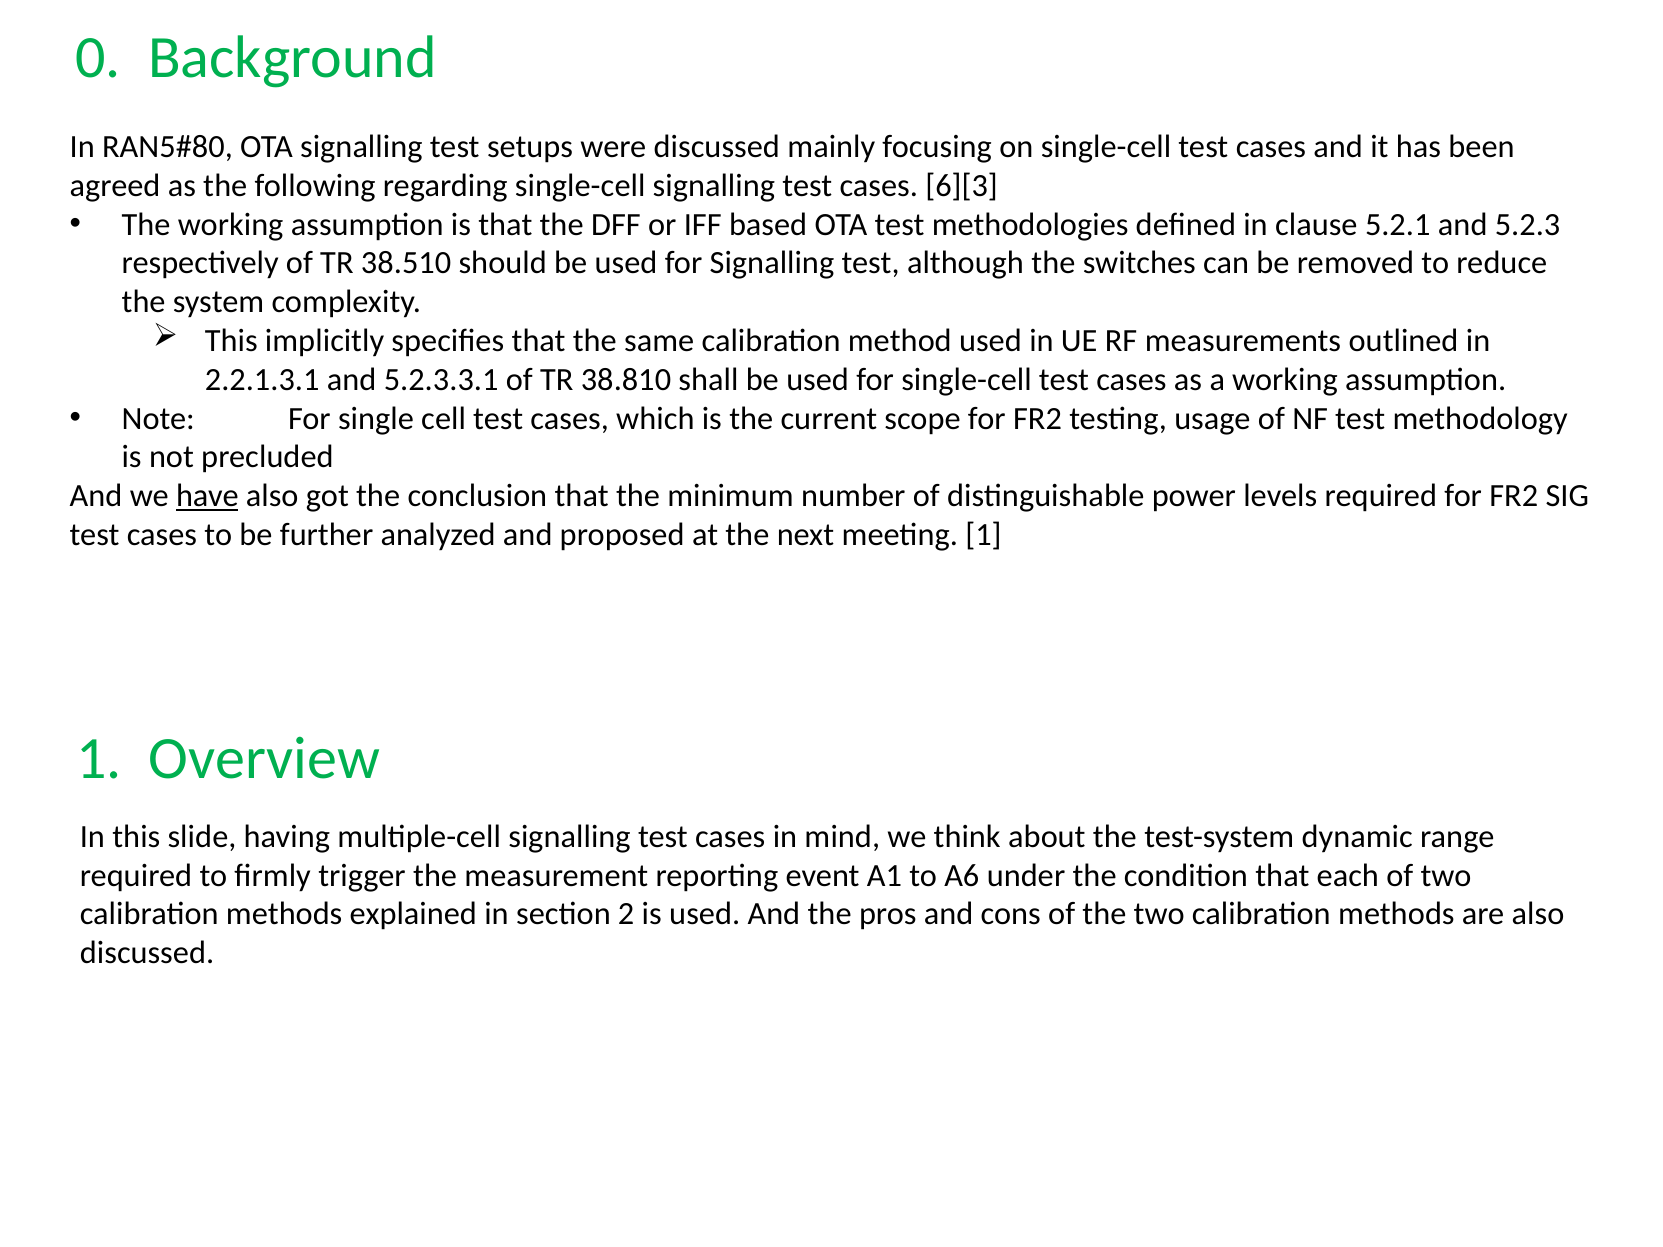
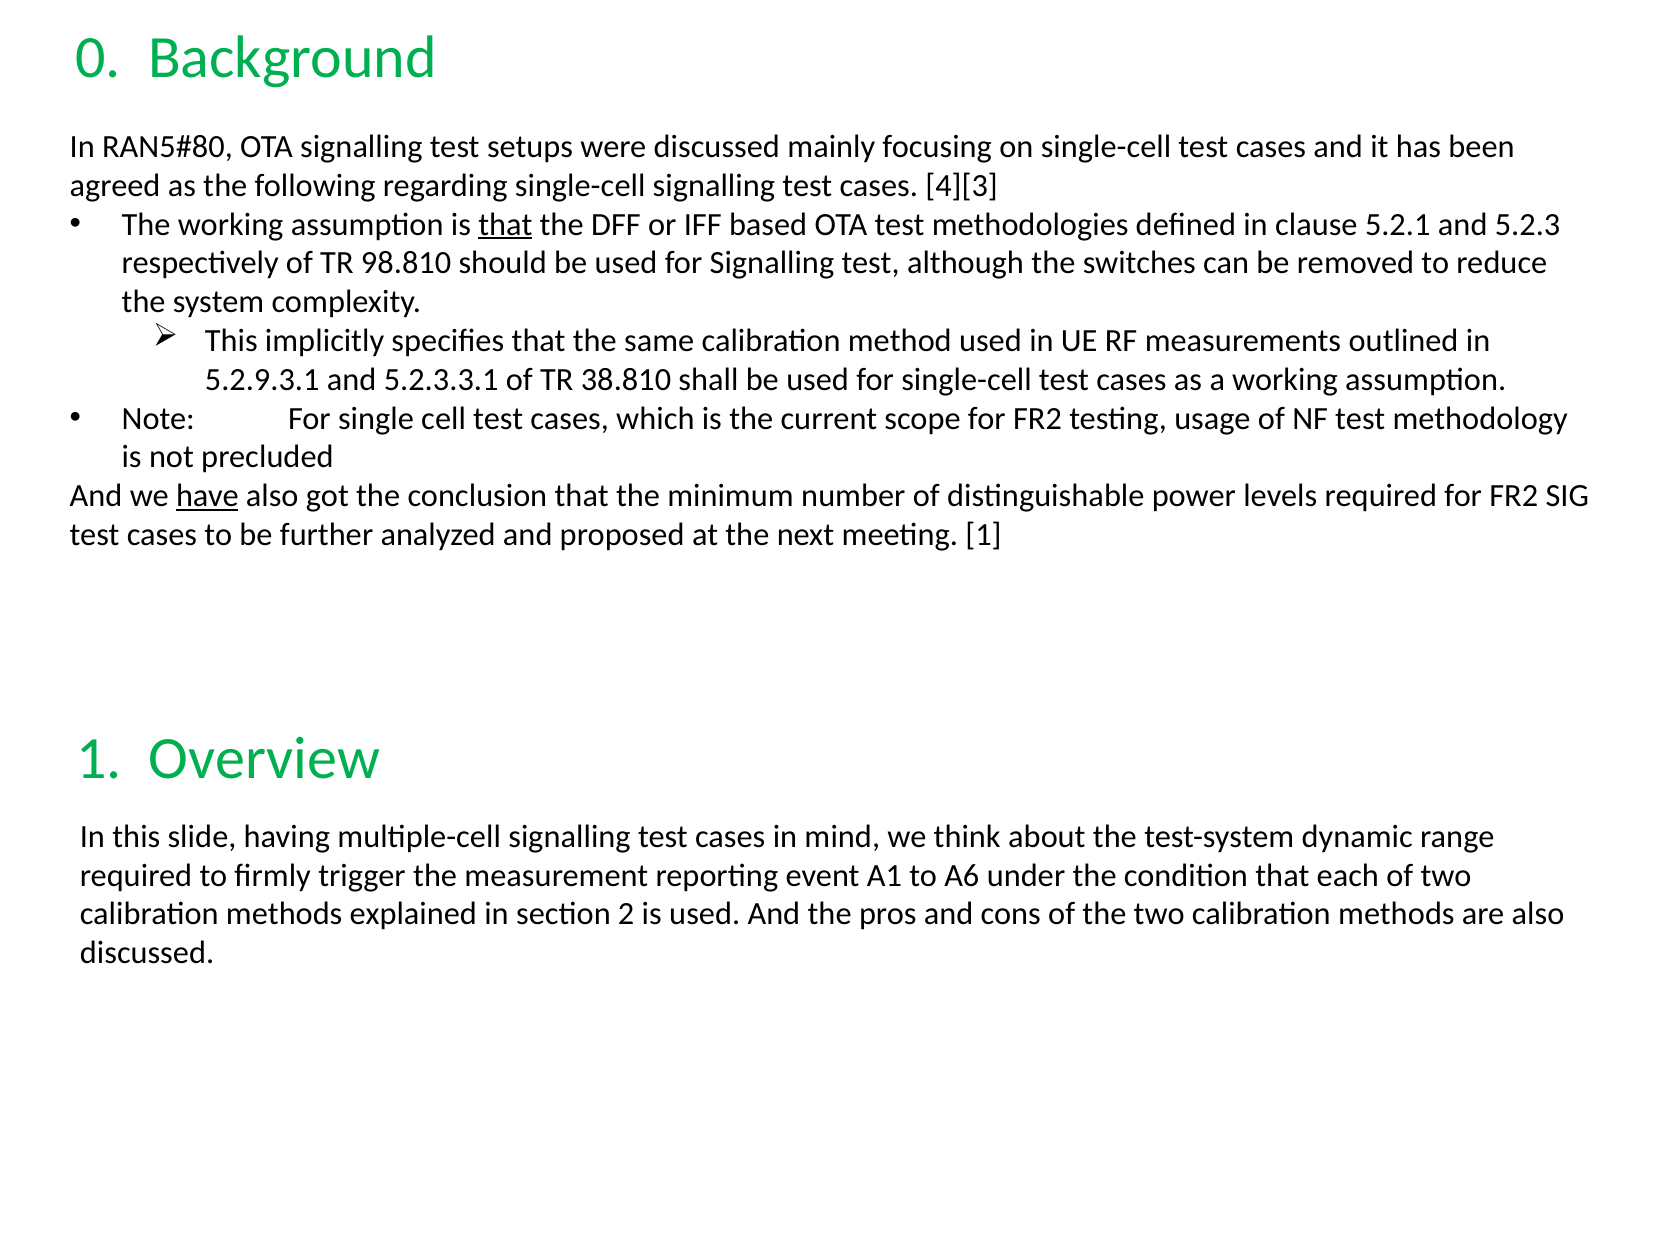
6][3: 6][3 -> 4][3
that at (505, 224) underline: none -> present
38.510: 38.510 -> 98.810
2.2.1.3.1: 2.2.1.3.1 -> 5.2.9.3.1
